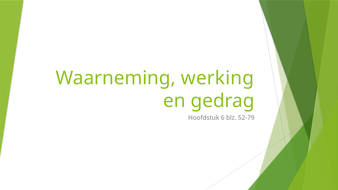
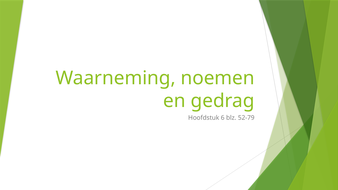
werking: werking -> noemen
